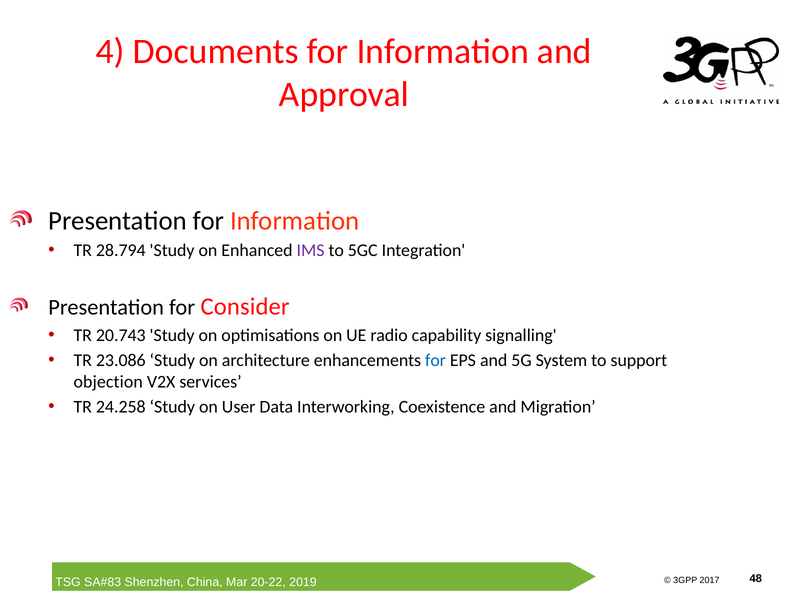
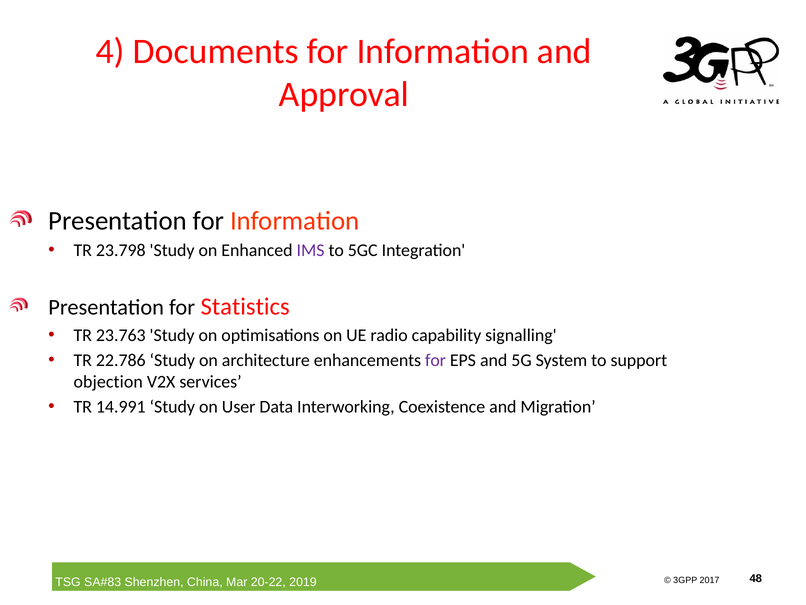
28.794: 28.794 -> 23.798
Consider: Consider -> Statistics
20.743: 20.743 -> 23.763
23.086: 23.086 -> 22.786
for at (436, 360) colour: blue -> purple
24.258: 24.258 -> 14.991
